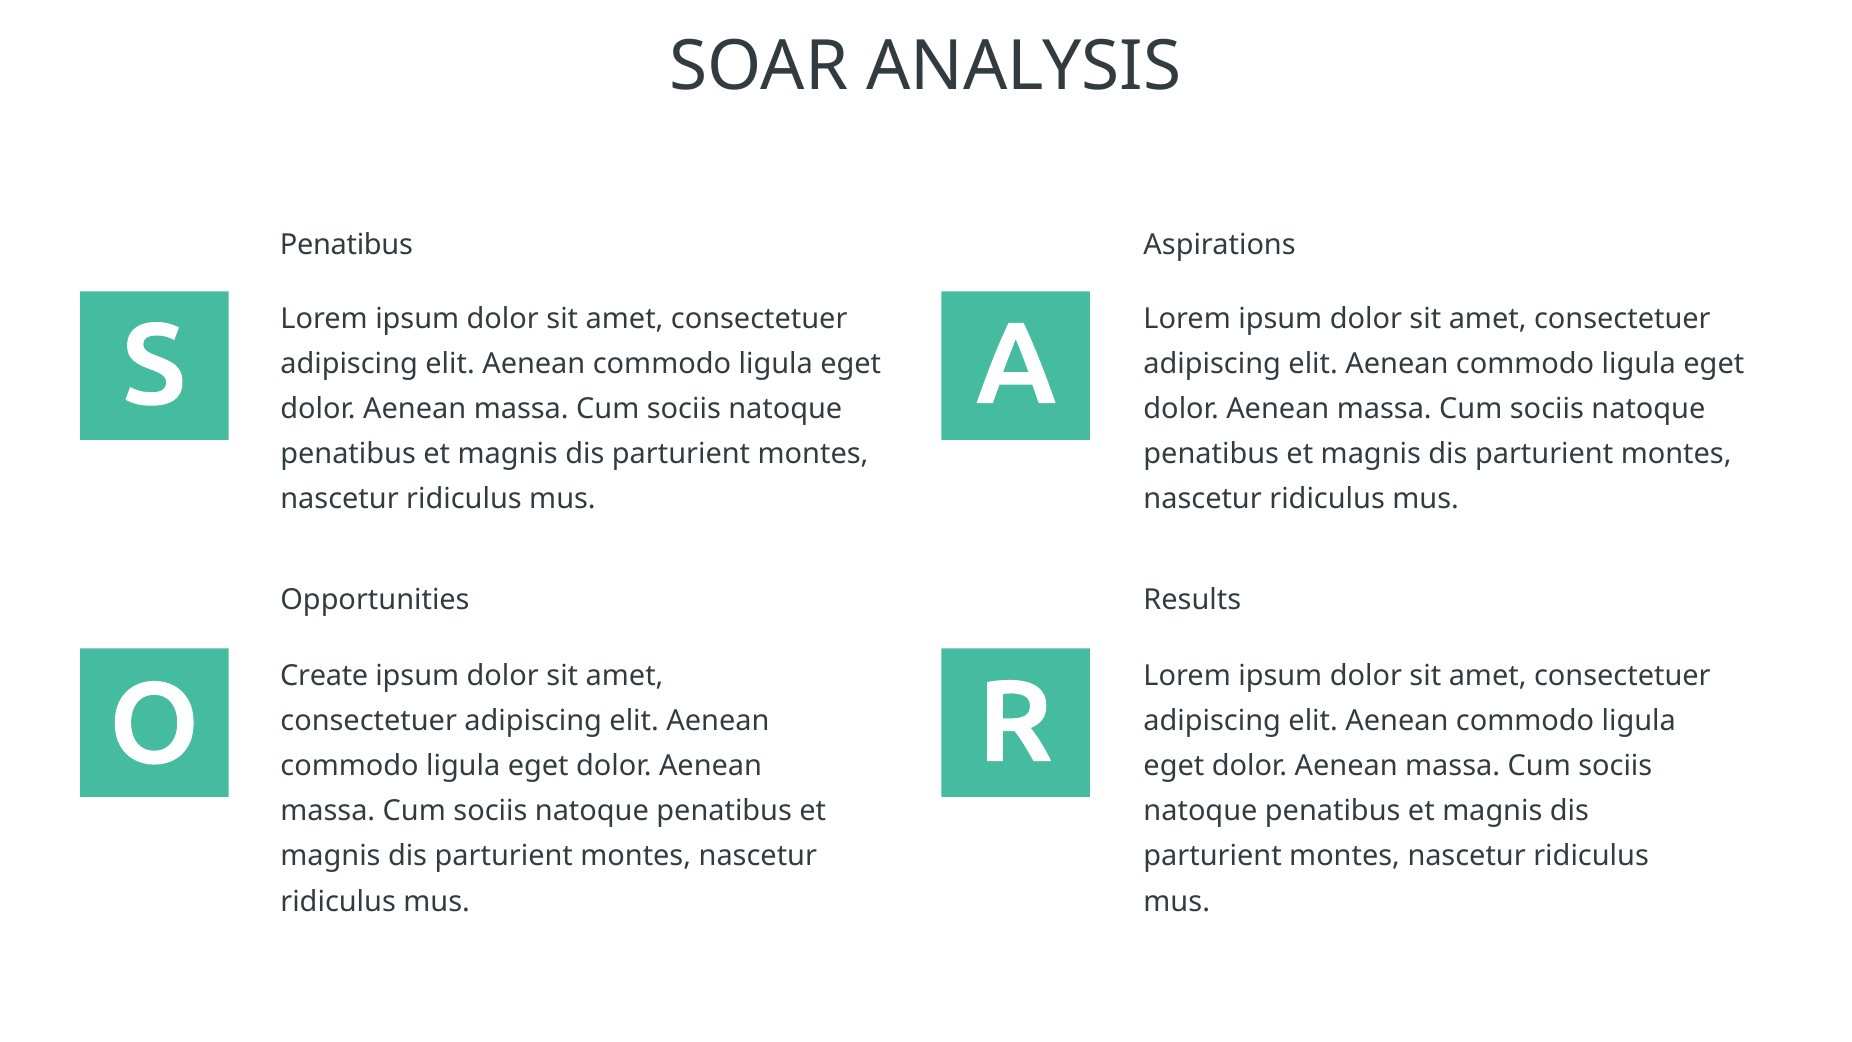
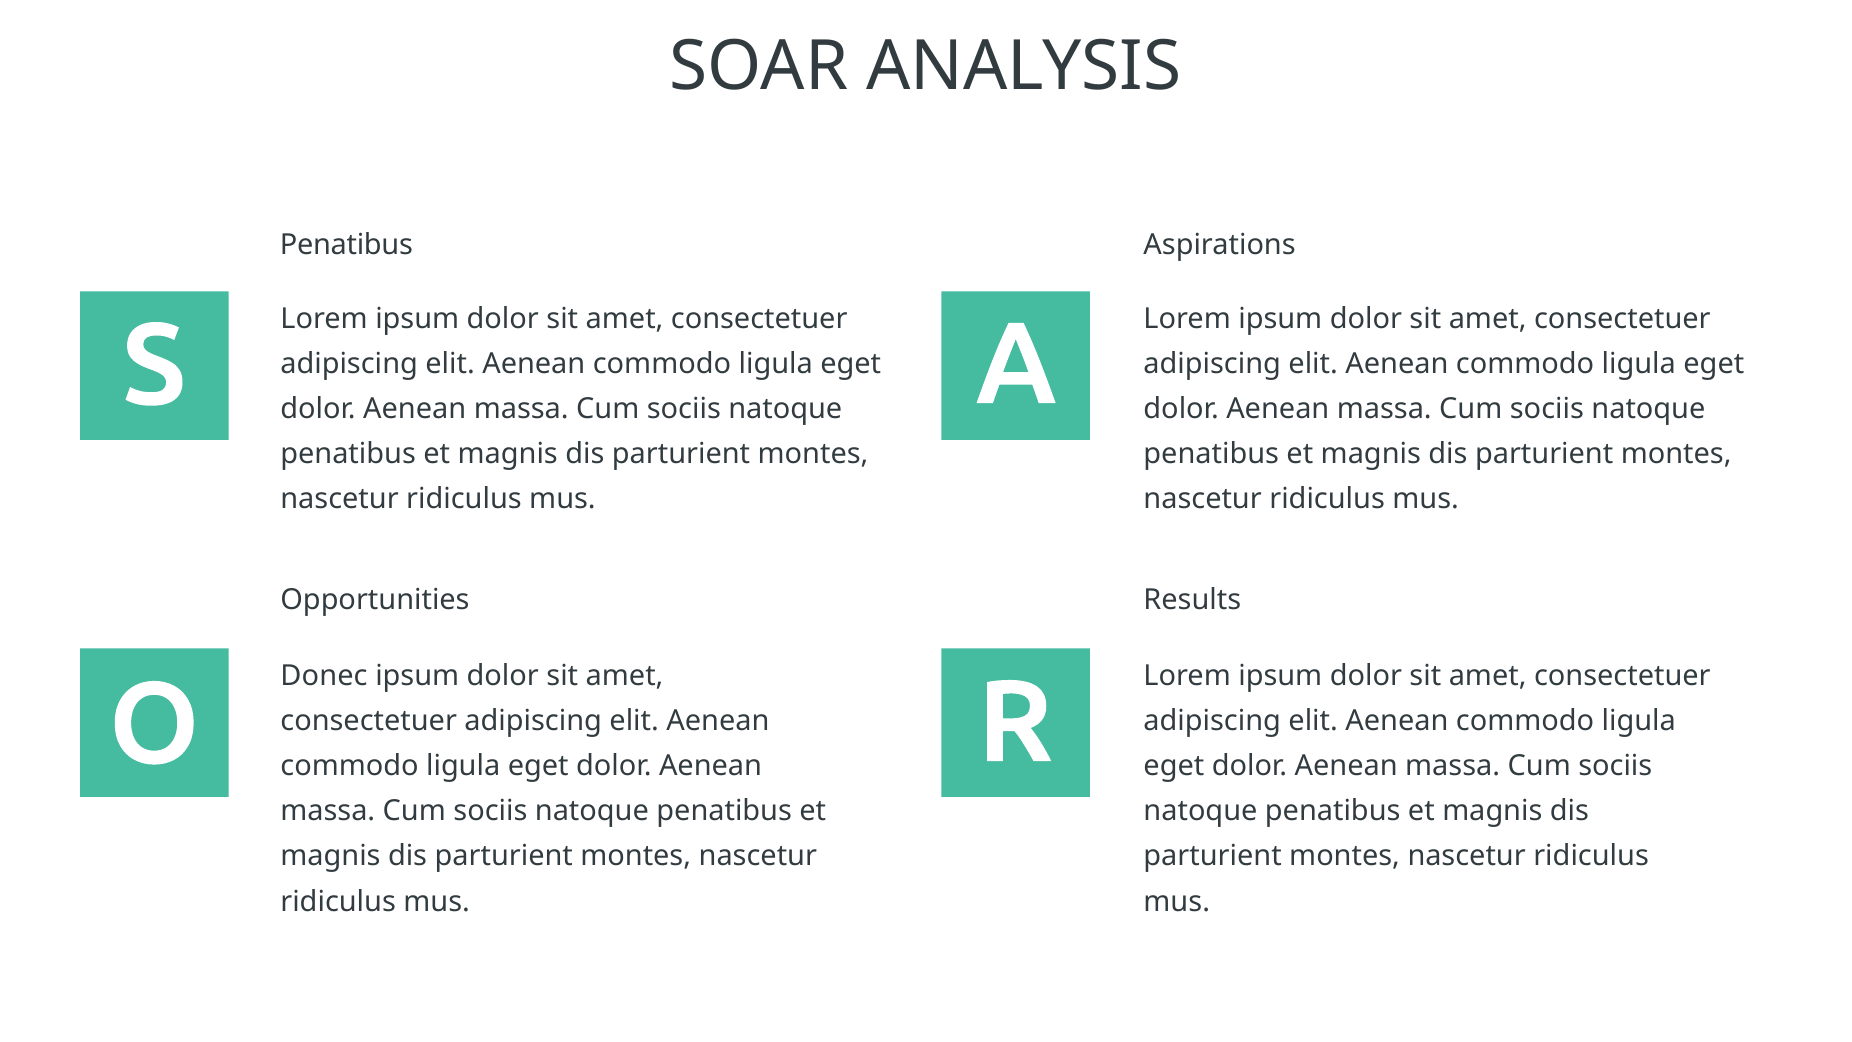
Create: Create -> Donec
